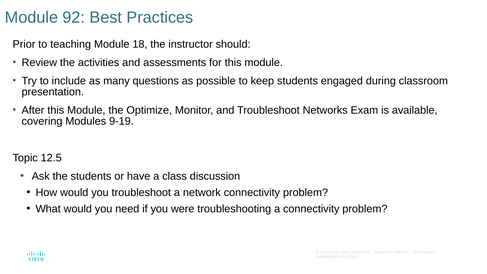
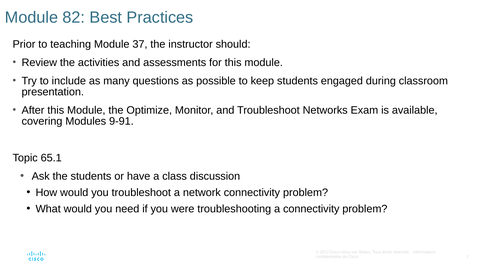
92: 92 -> 82
18: 18 -> 37
9-19: 9-19 -> 9-91
12.5: 12.5 -> 65.1
